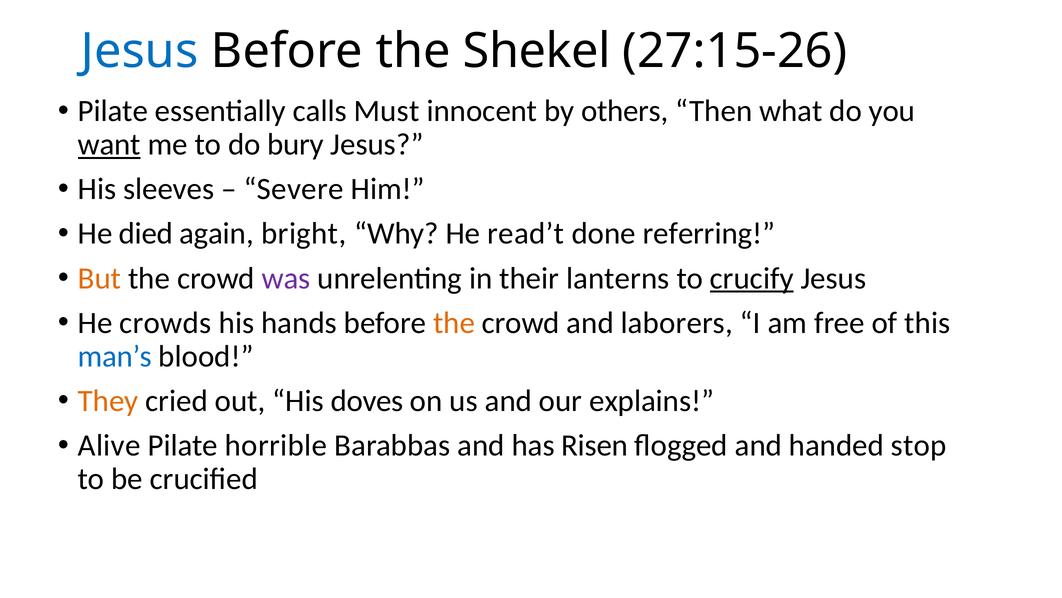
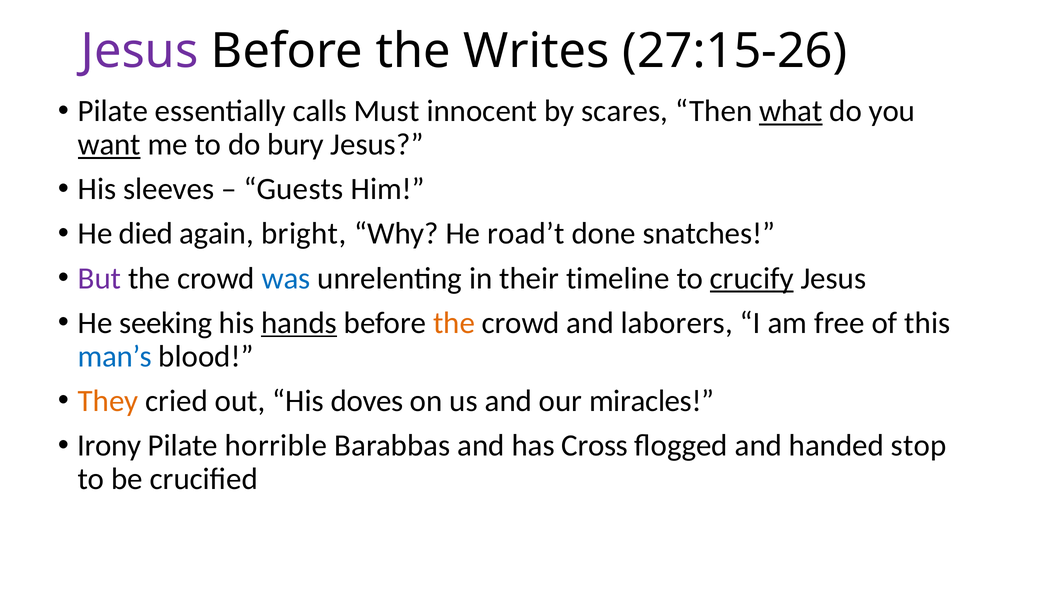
Jesus at (140, 51) colour: blue -> purple
Shekel: Shekel -> Writes
others: others -> scares
what underline: none -> present
Severe: Severe -> Guests
read’t: read’t -> road’t
referring: referring -> snatches
But colour: orange -> purple
was colour: purple -> blue
lanterns: lanterns -> timeline
crowds: crowds -> seeking
hands underline: none -> present
explains: explains -> miracles
Alive: Alive -> Irony
Risen: Risen -> Cross
